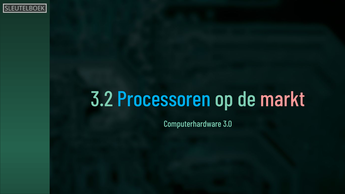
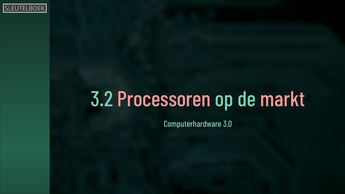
Processoren colour: light blue -> pink
